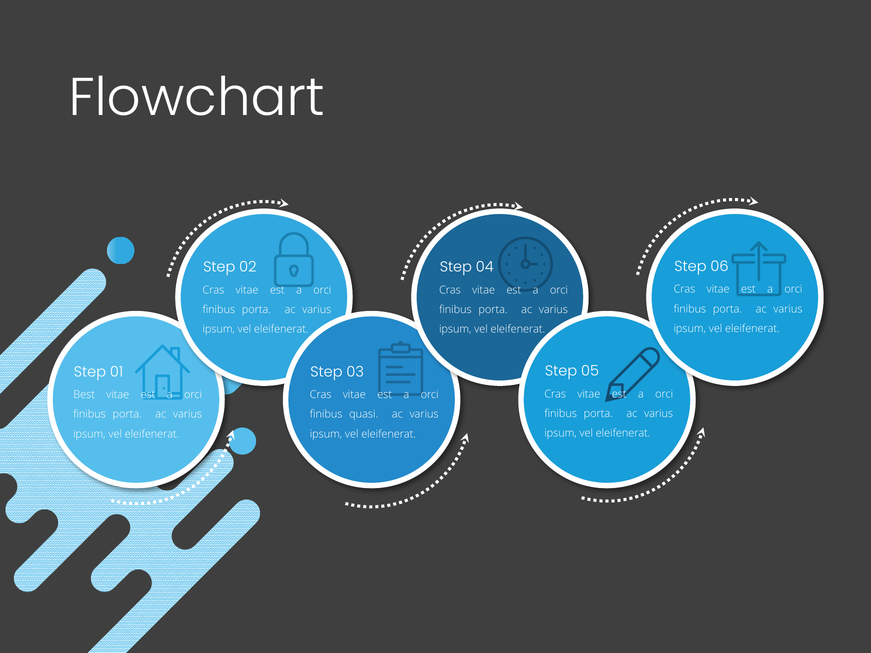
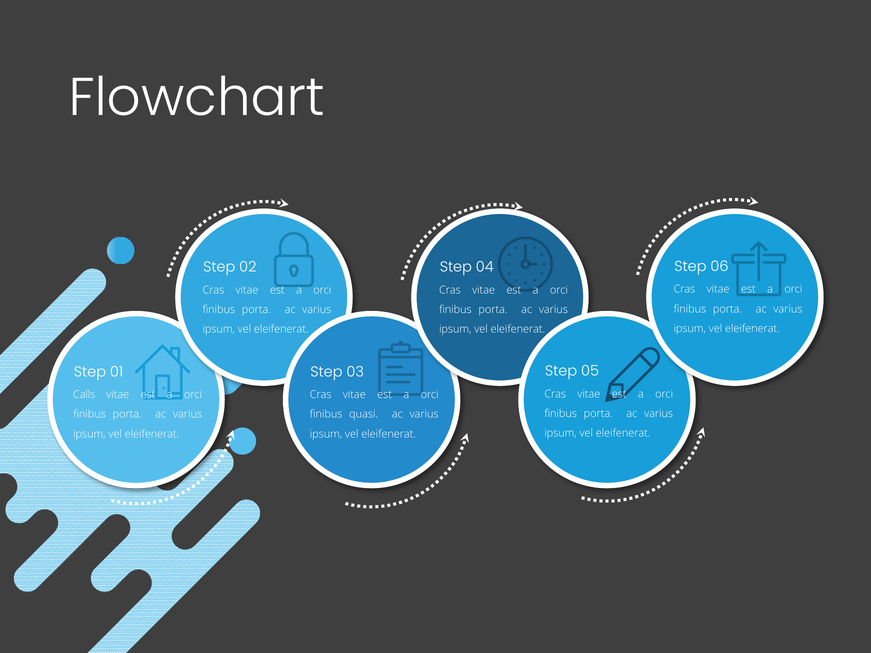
Best: Best -> Calls
